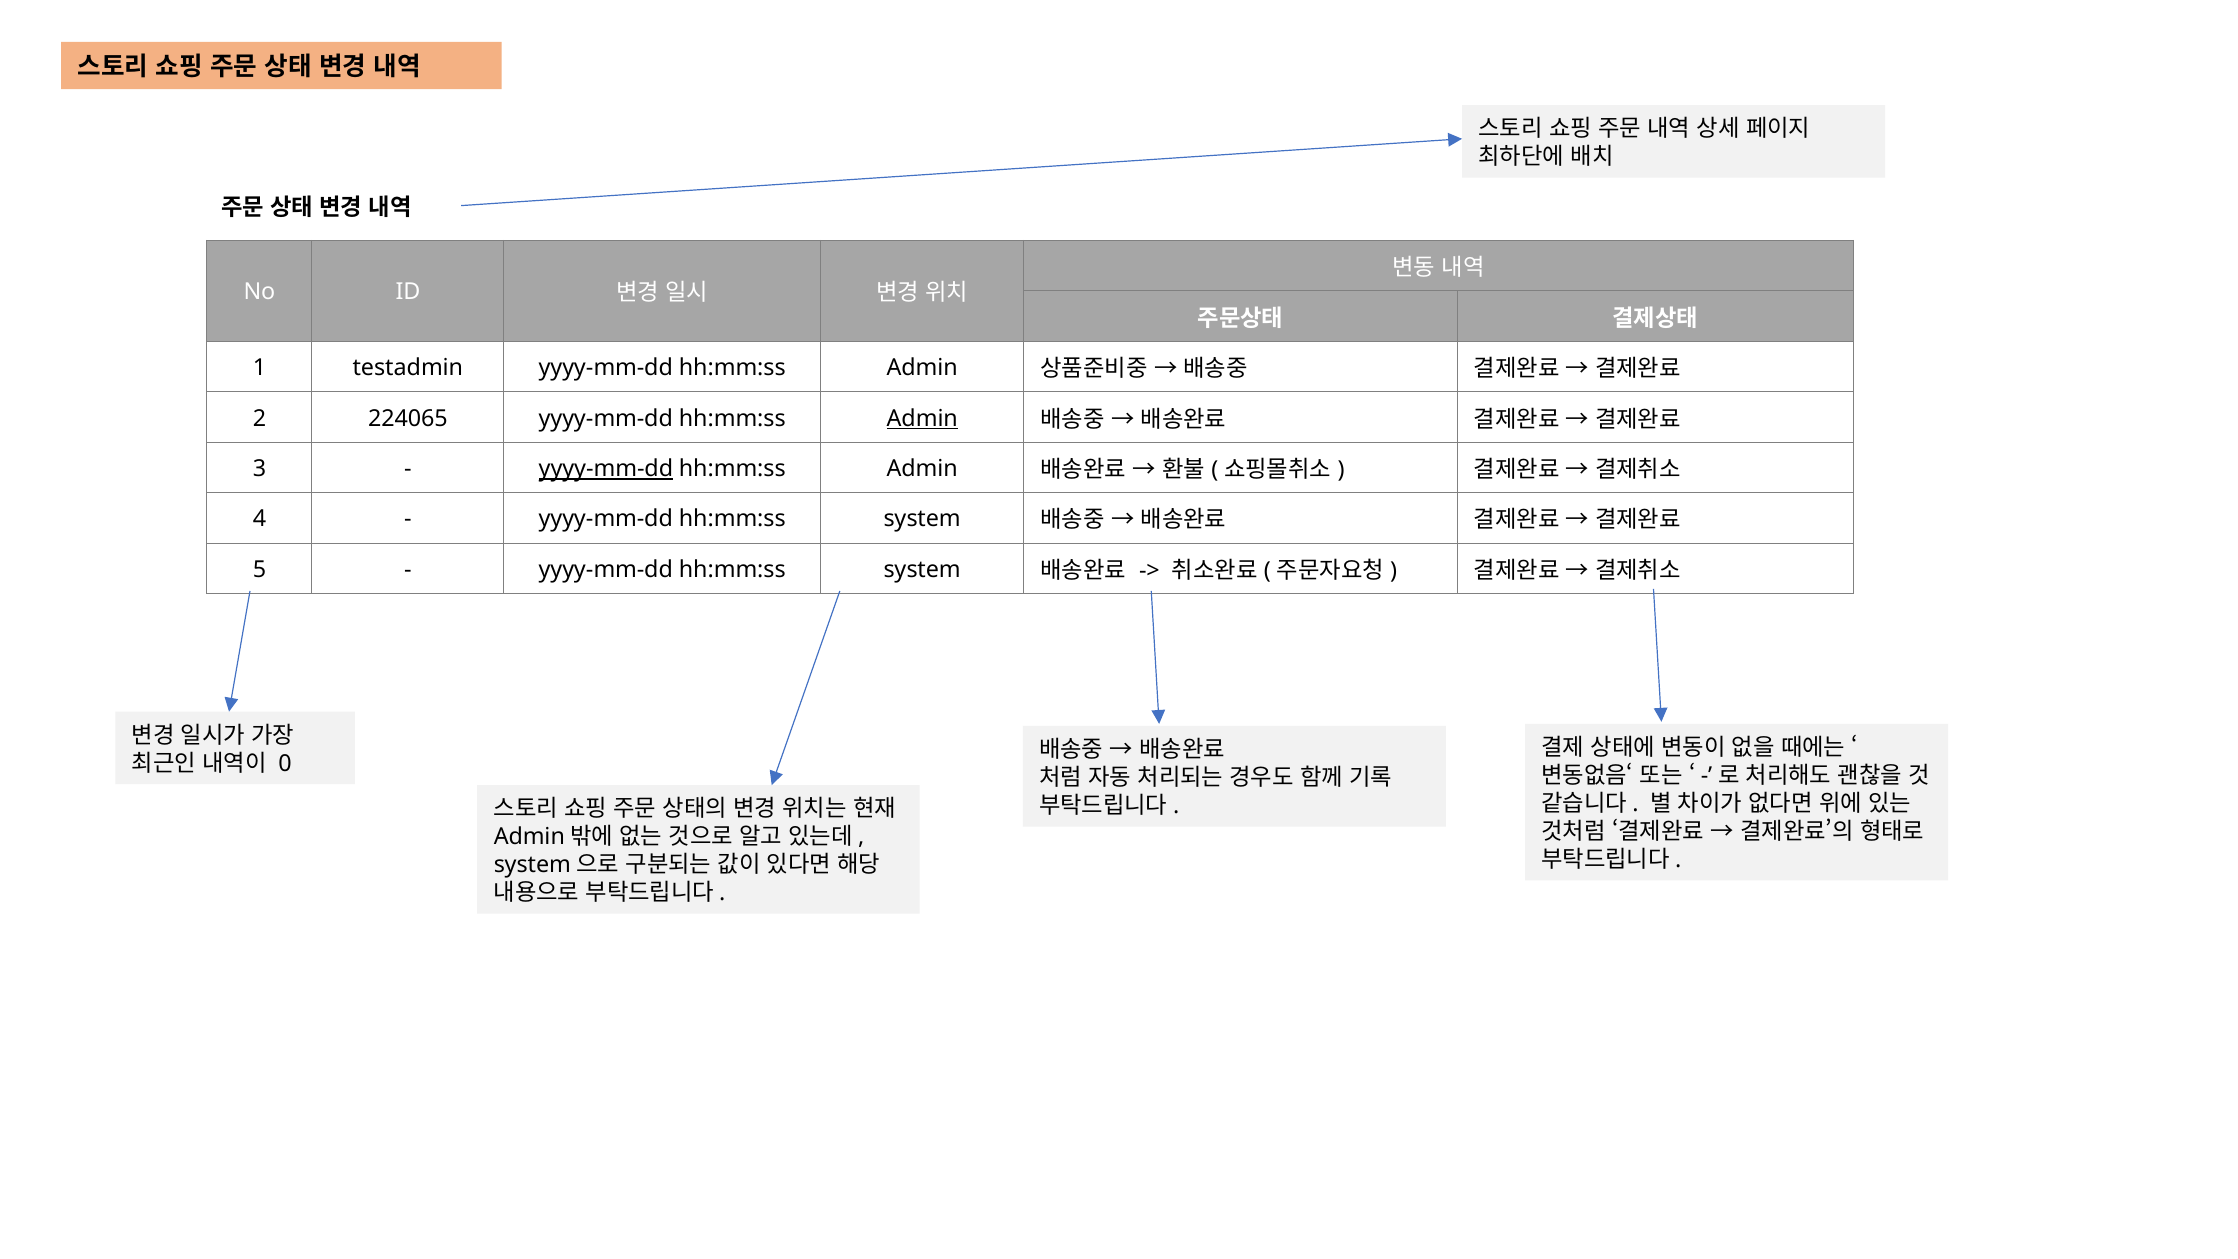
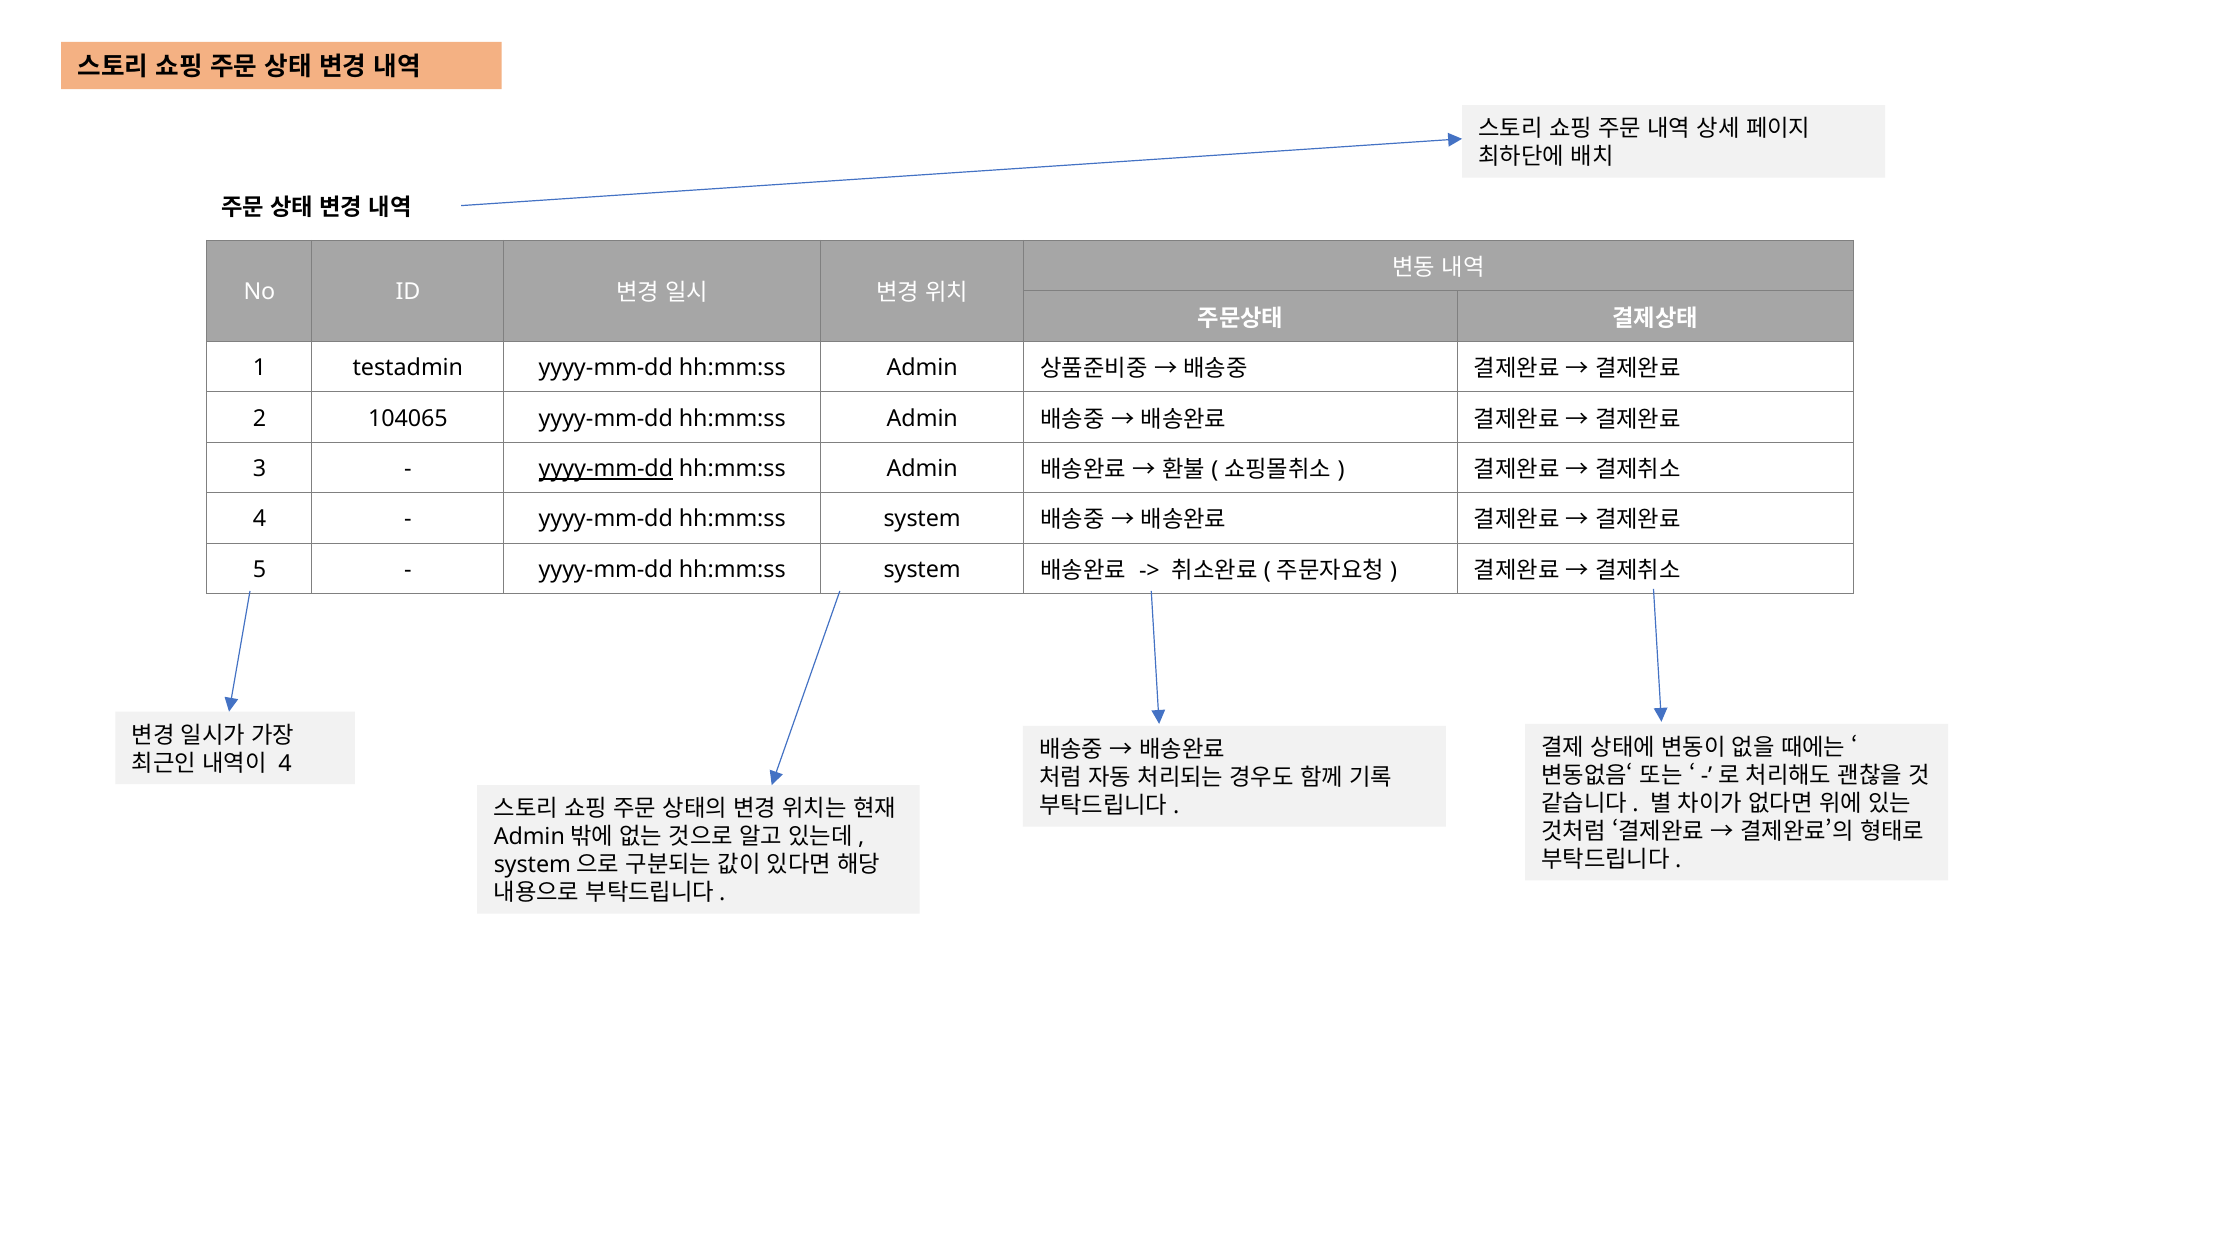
224065: 224065 -> 104065
Admin at (922, 418) underline: present -> none
0 at (285, 763): 0 -> 4
